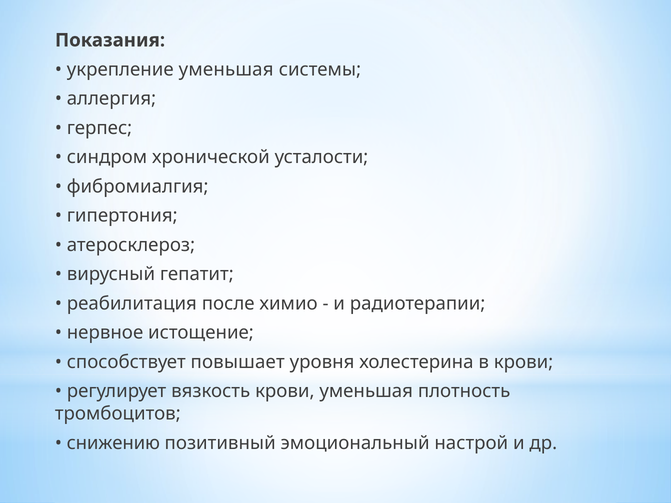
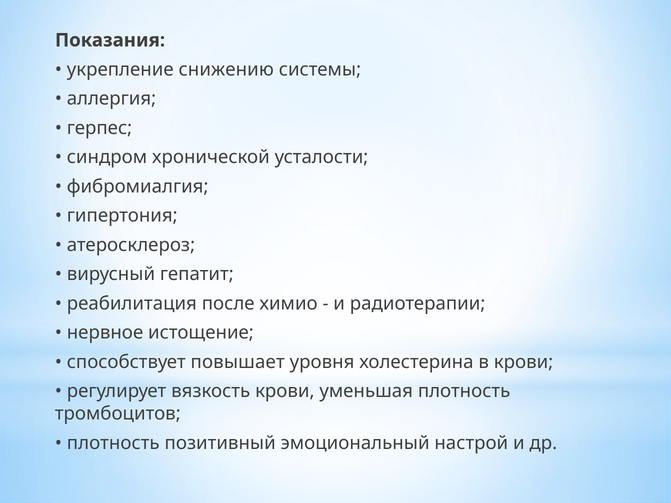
укрепление уменьшая: уменьшая -> снижению
снижению at (113, 443): снижению -> плотность
